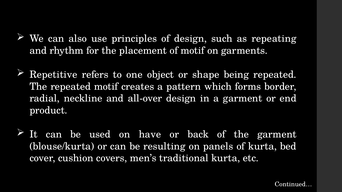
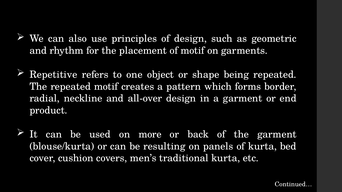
repeating: repeating -> geometric
have: have -> more
